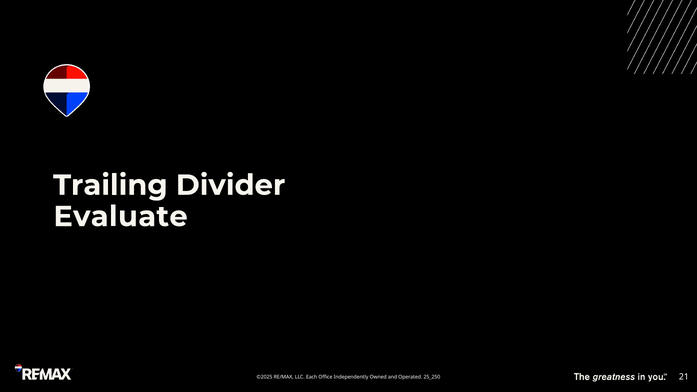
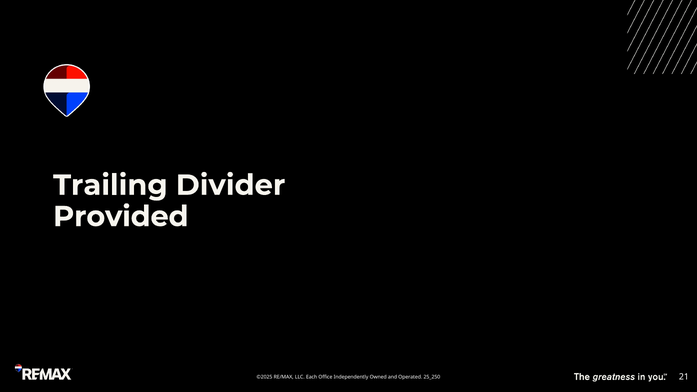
Evaluate: Evaluate -> Provided
